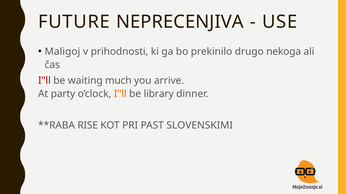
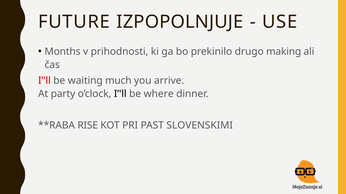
NEPRECENJIVA: NEPRECENJIVA -> IZPOPOLNJUJE
Maligoj: Maligoj -> Months
nekoga: nekoga -> making
I’'ll at (120, 94) colour: orange -> black
library: library -> where
